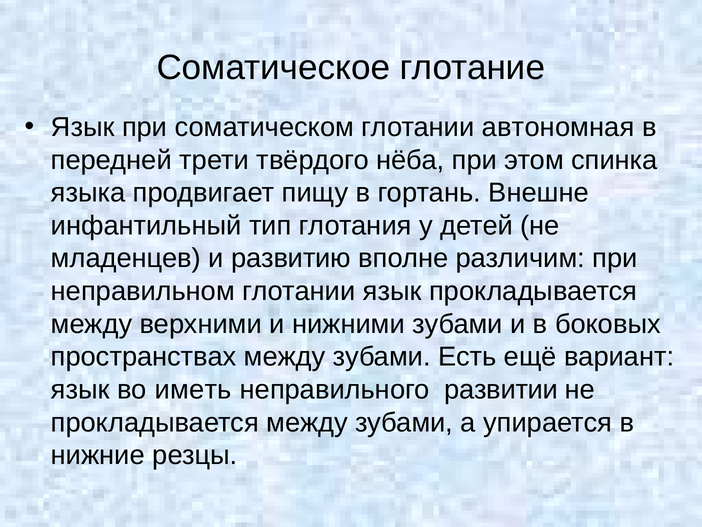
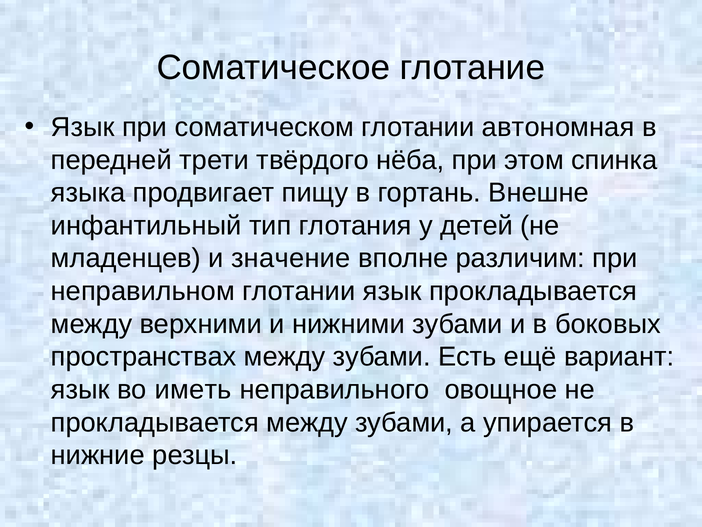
развитию: развитию -> значение
развитии: развитии -> овощное
